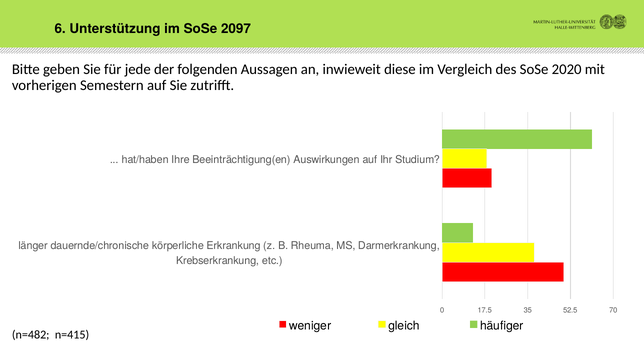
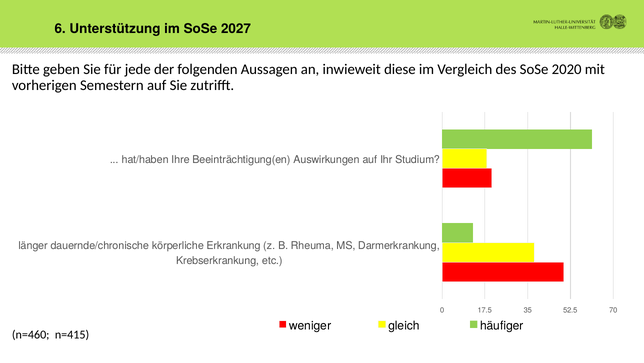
2097: 2097 -> 2027
n=482: n=482 -> n=460
